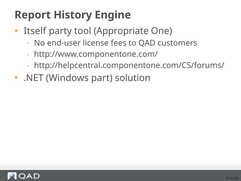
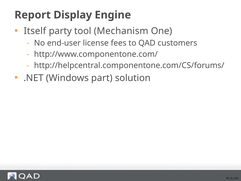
History: History -> Display
Appropriate: Appropriate -> Mechanism
